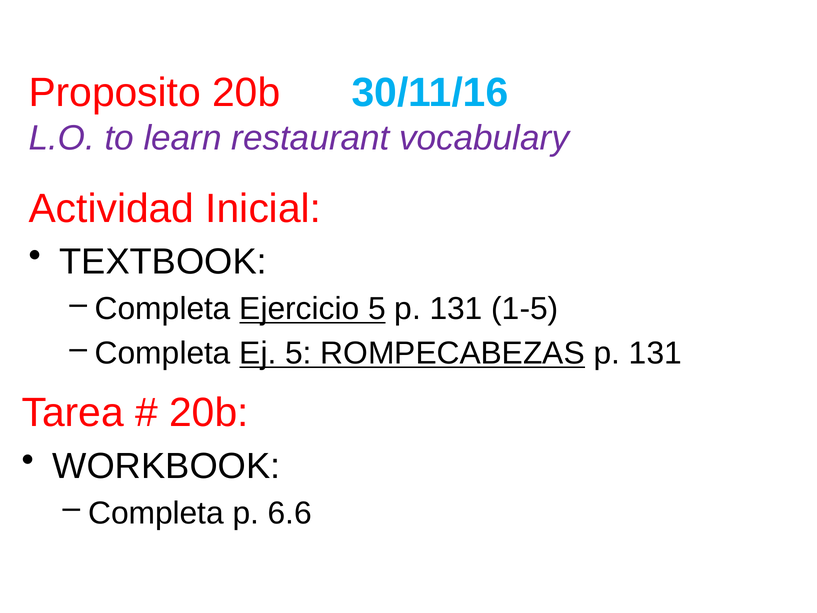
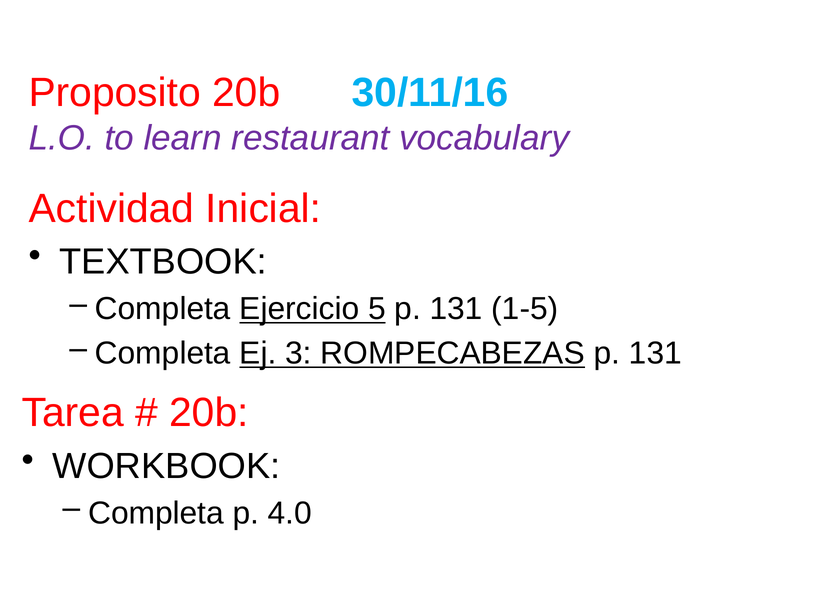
Ej 5: 5 -> 3
6.6: 6.6 -> 4.0
